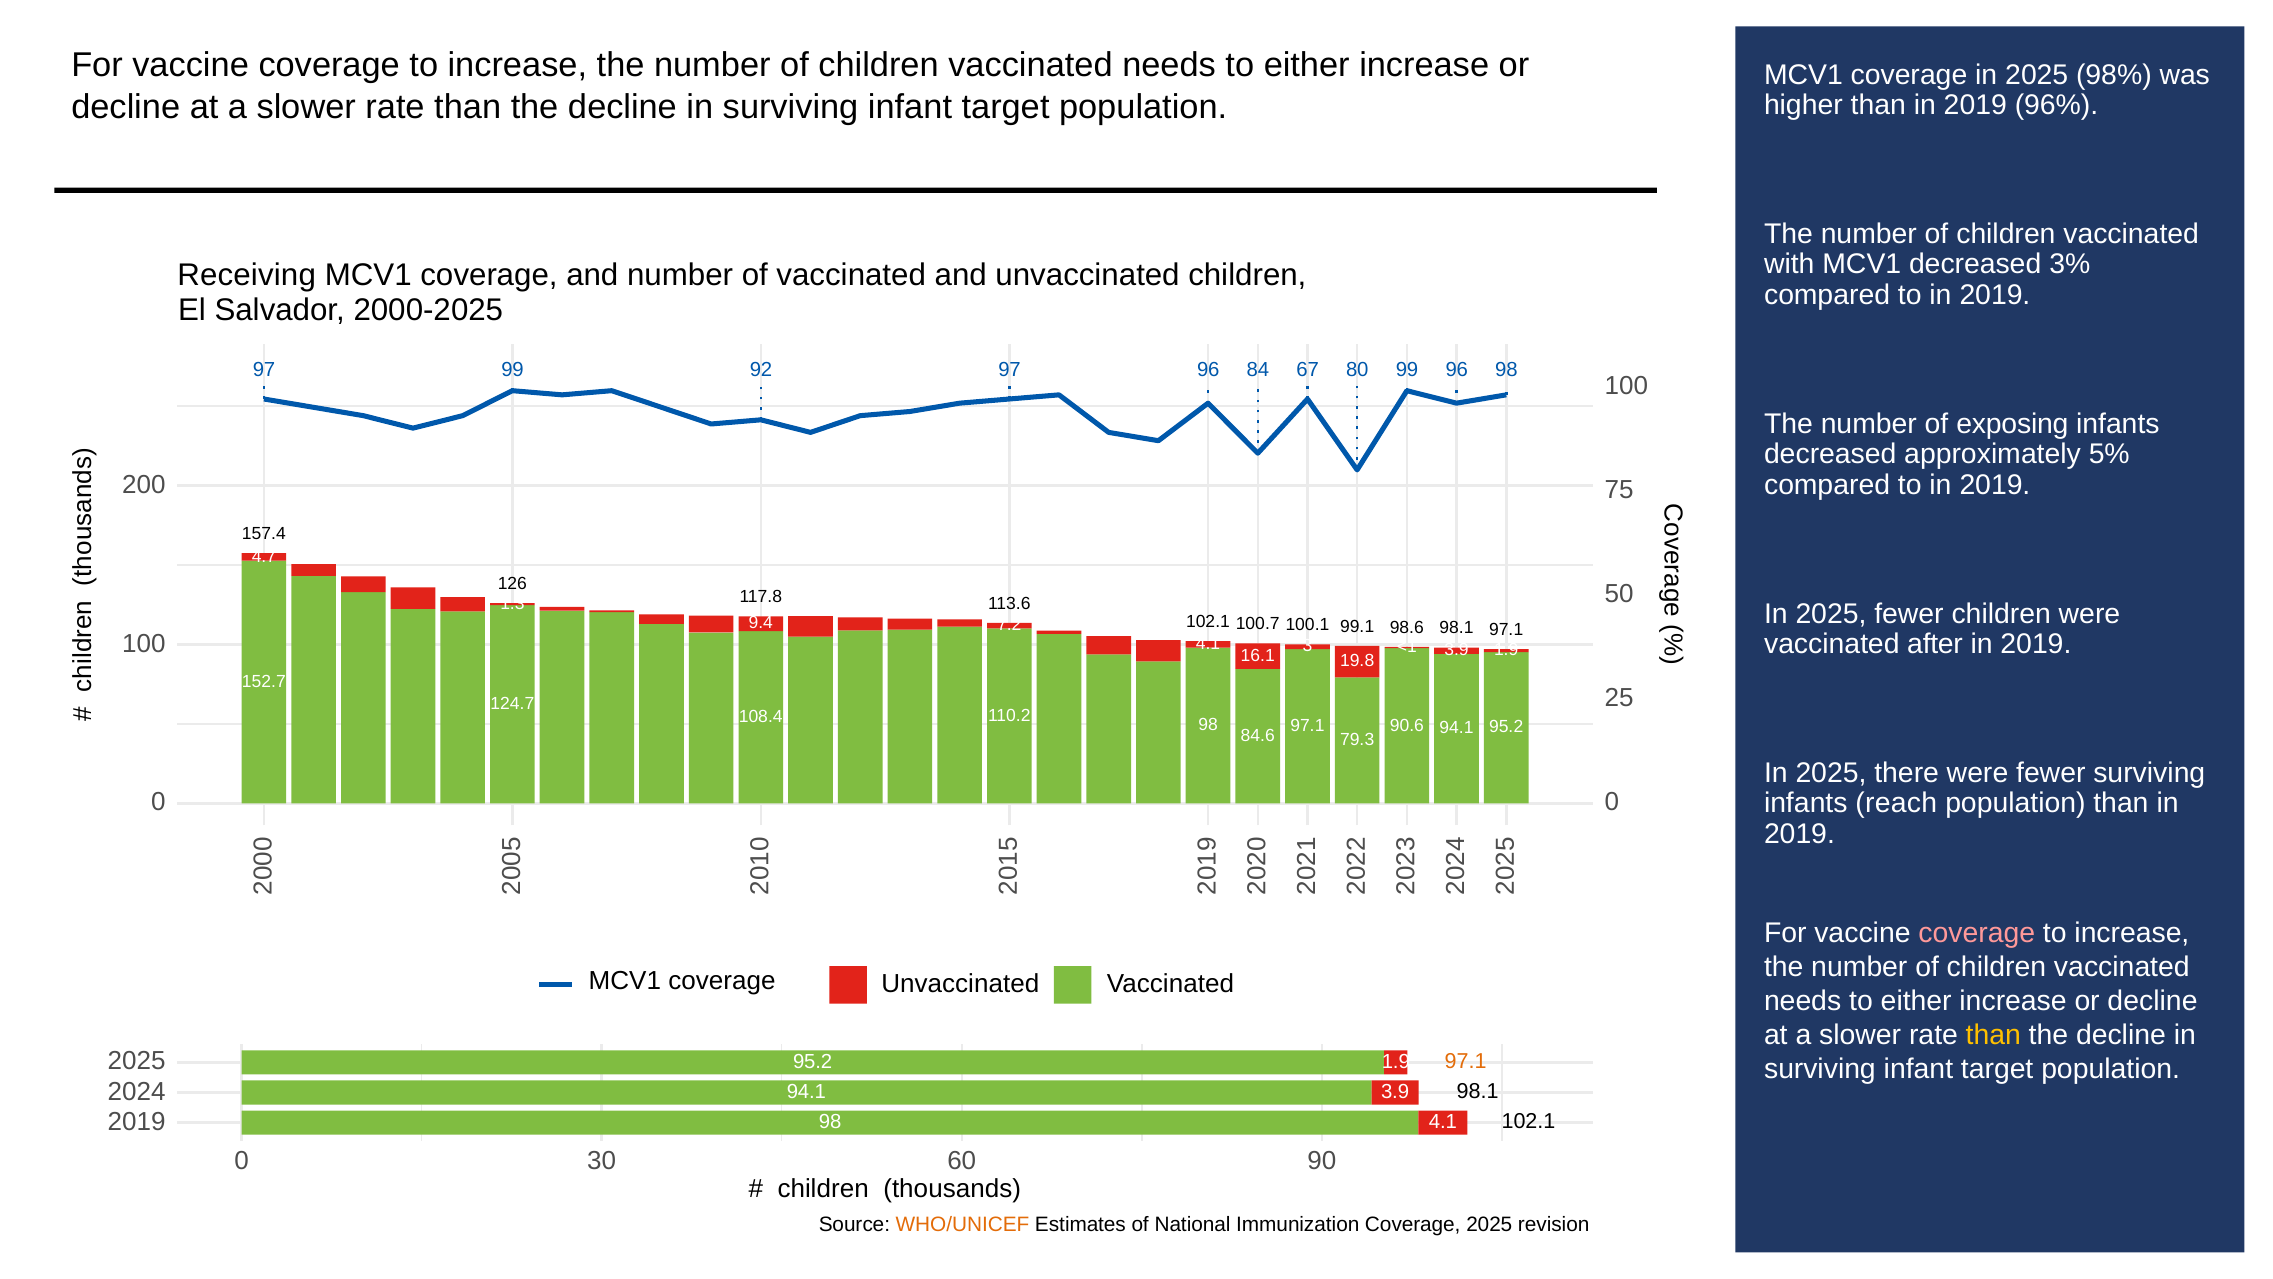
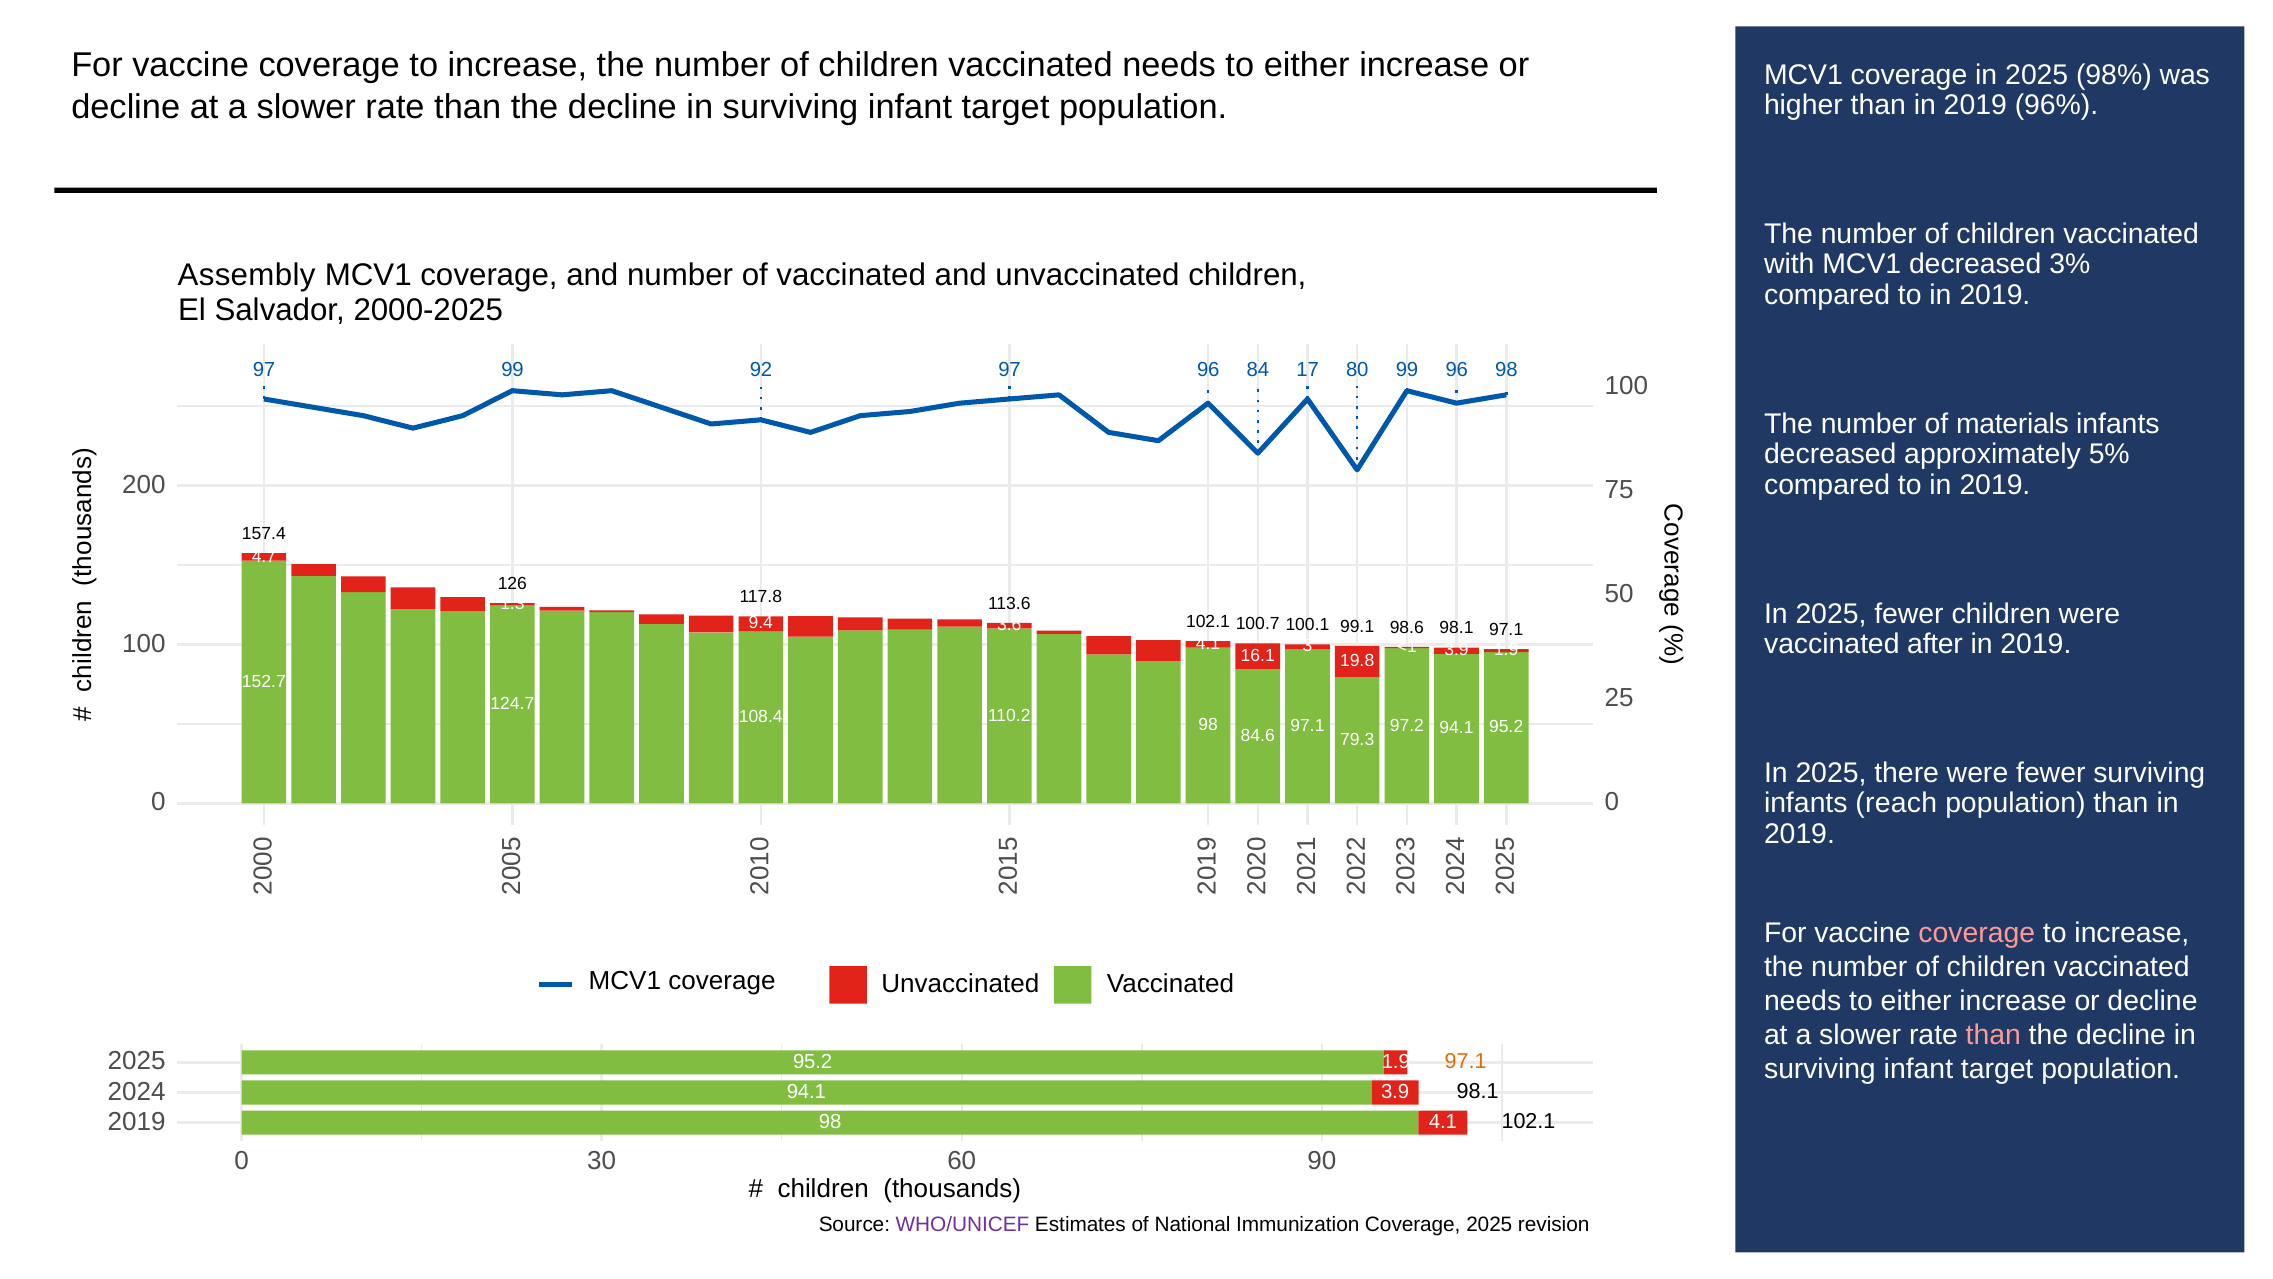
Receiving: Receiving -> Assembly
67: 67 -> 17
exposing: exposing -> materials
7.2: 7.2 -> 3.6
90.6: 90.6 -> 97.2
than at (1993, 1035) colour: yellow -> pink
WHO/UNICEF colour: orange -> purple
